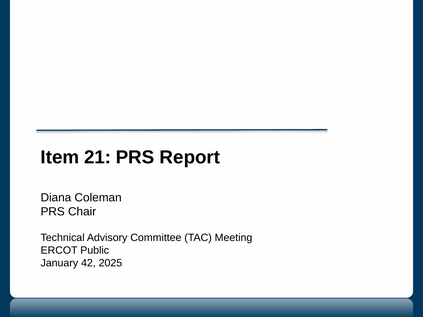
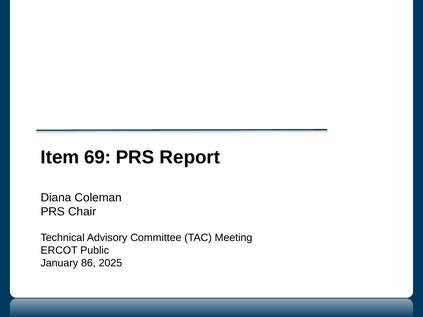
21: 21 -> 69
42: 42 -> 86
